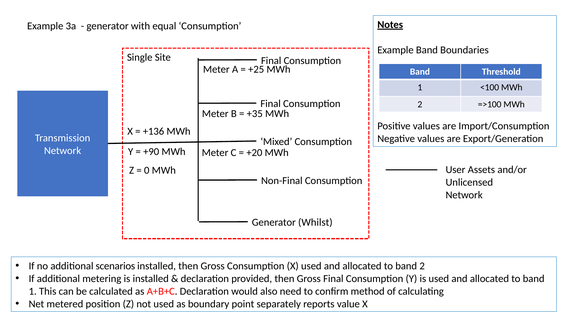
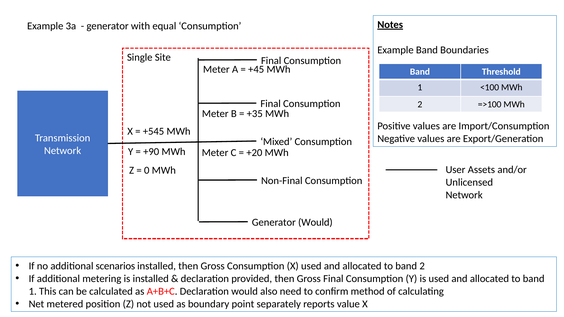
+25: +25 -> +45
+136: +136 -> +545
Generator Whilst: Whilst -> Would
